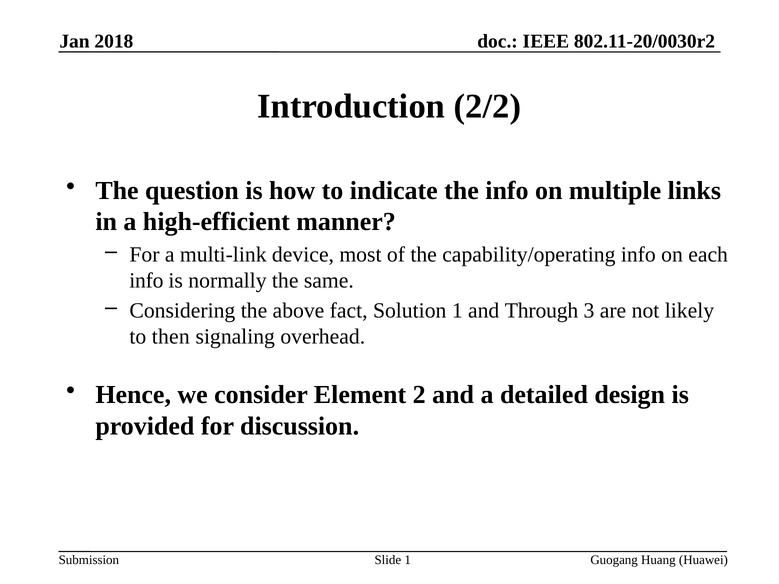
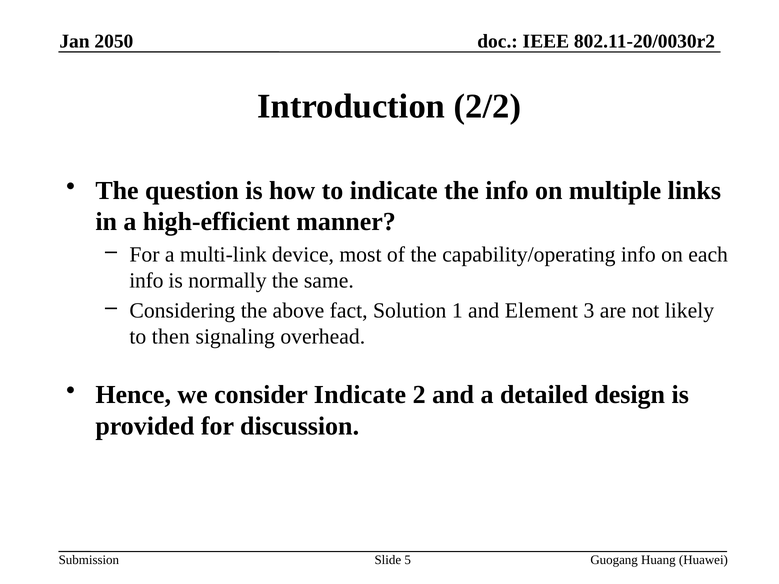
2018: 2018 -> 2050
Through: Through -> Element
consider Element: Element -> Indicate
Slide 1: 1 -> 5
